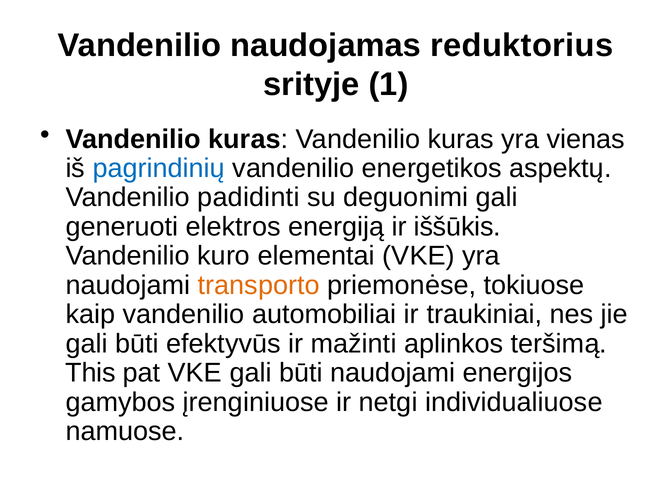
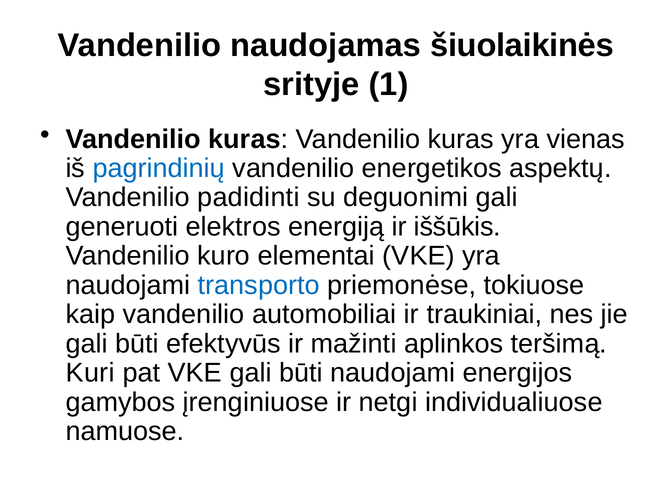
reduktorius: reduktorius -> šiuolaikinės
transporto colour: orange -> blue
This: This -> Kuri
